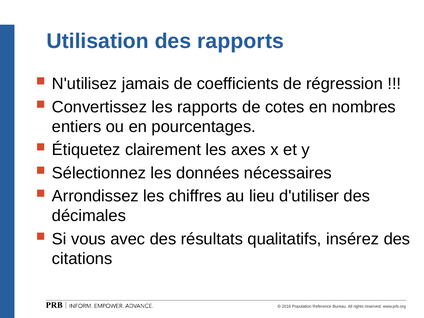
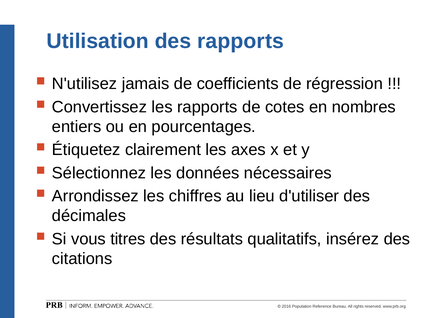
avec: avec -> titres
